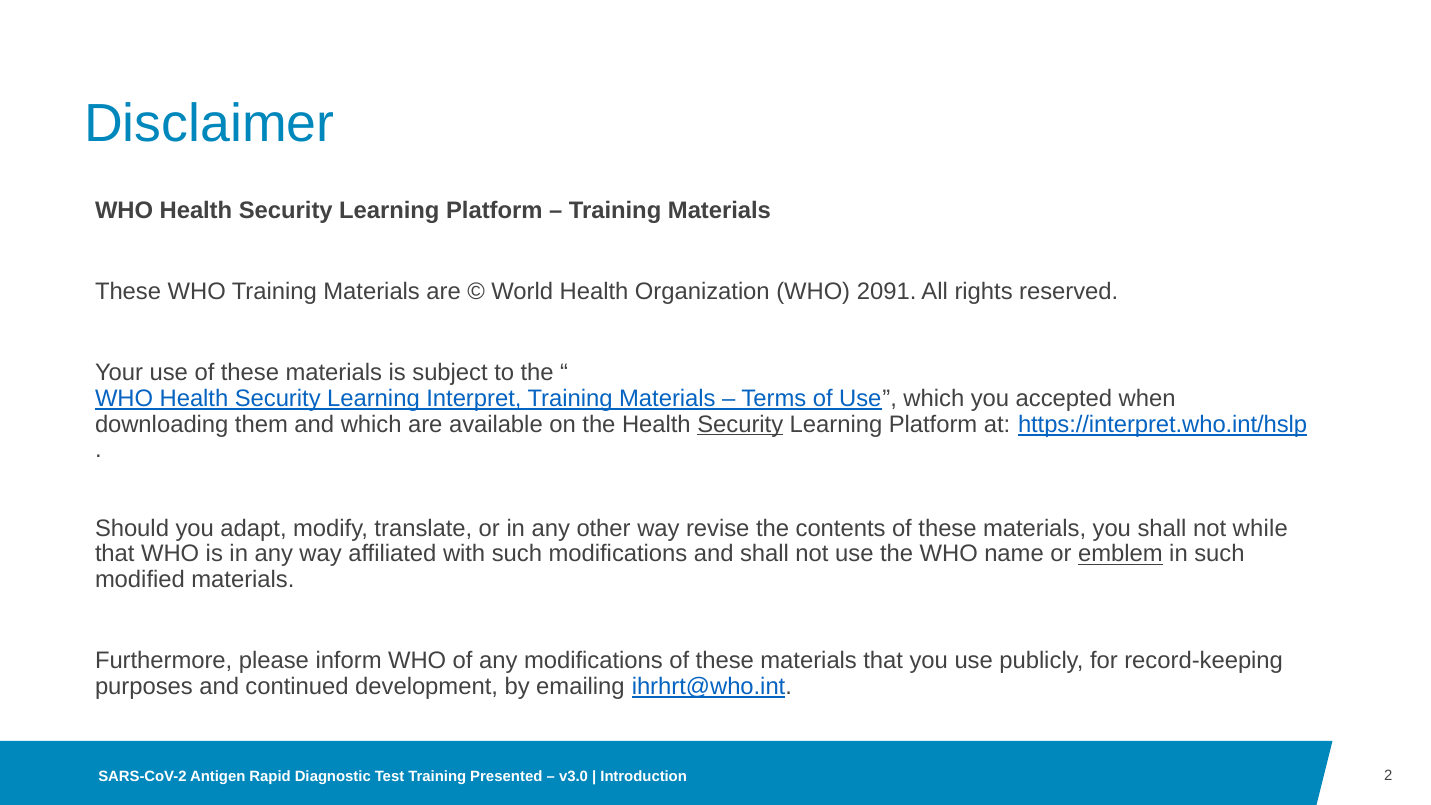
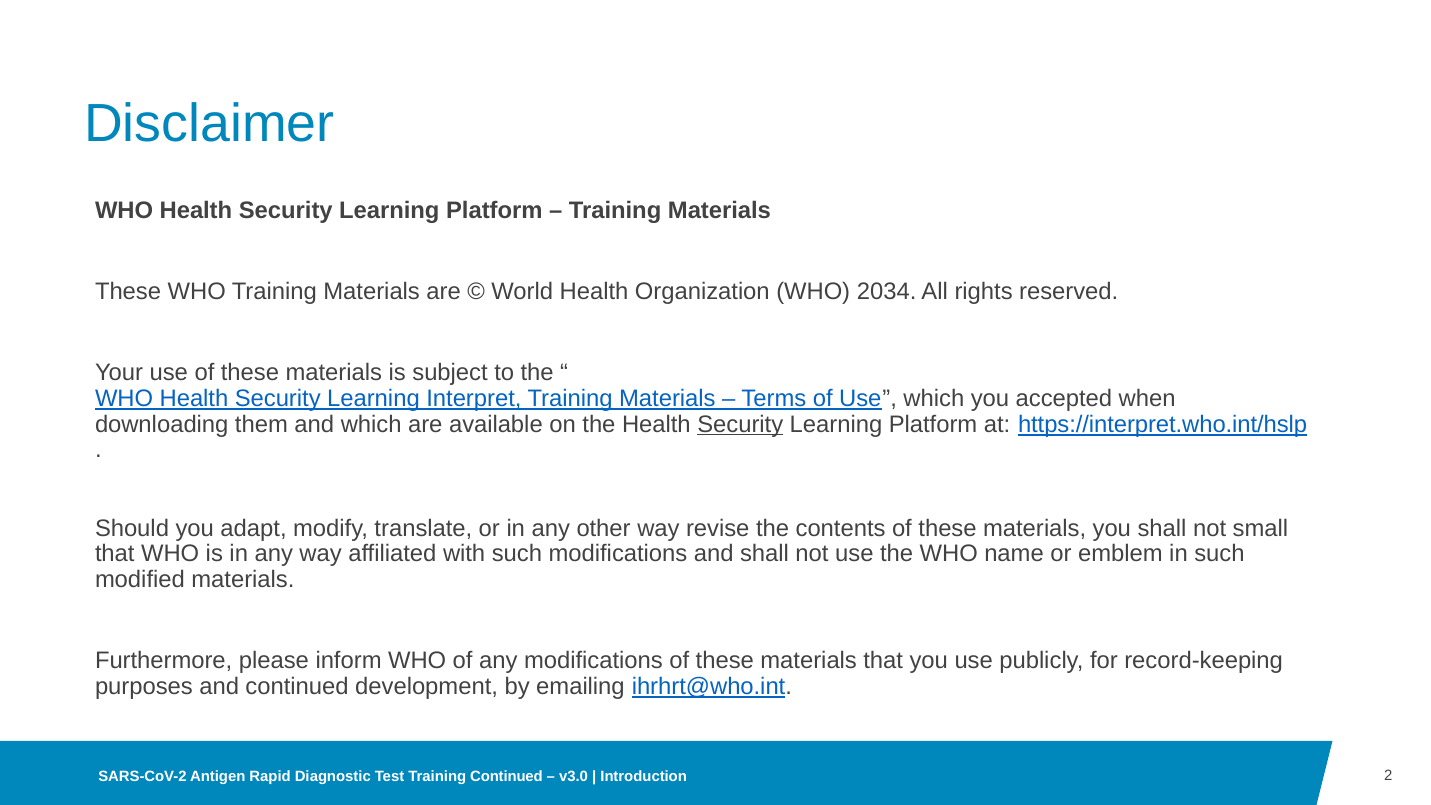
2091: 2091 -> 2034
while: while -> small
emblem underline: present -> none
Training Presented: Presented -> Continued
